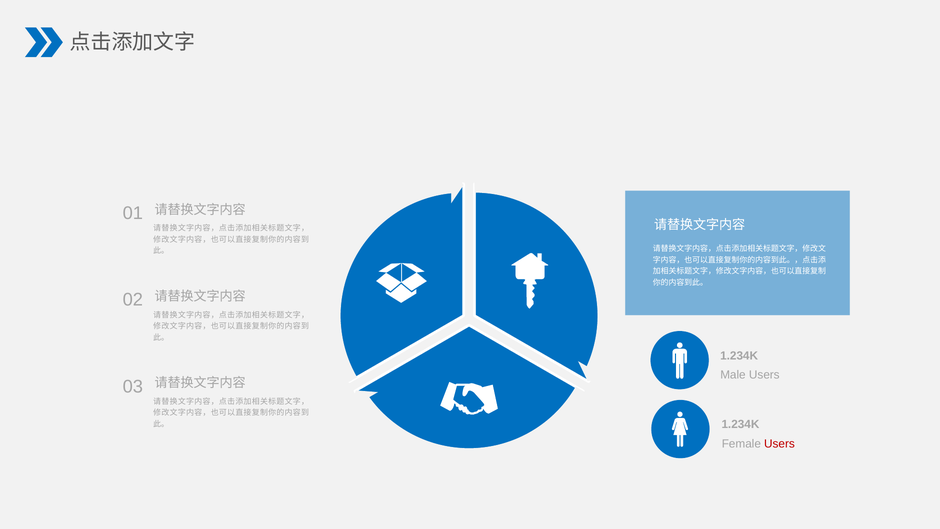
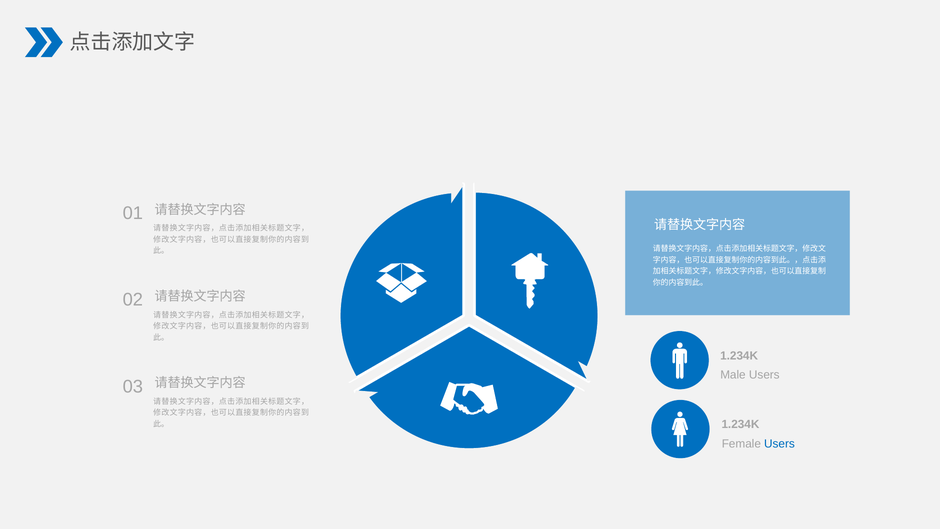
Users at (779, 444) colour: red -> blue
